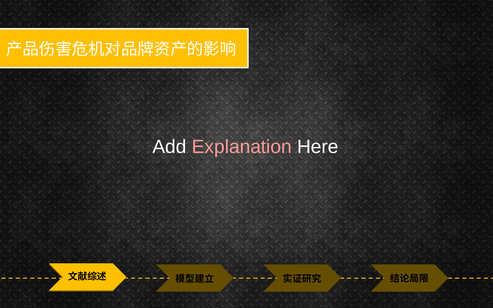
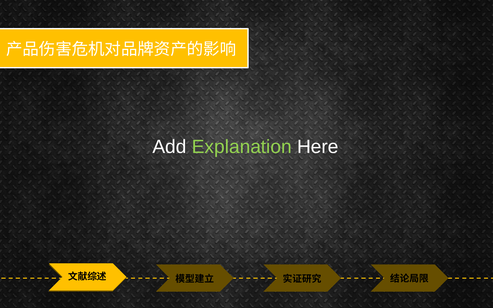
Explanation colour: pink -> light green
